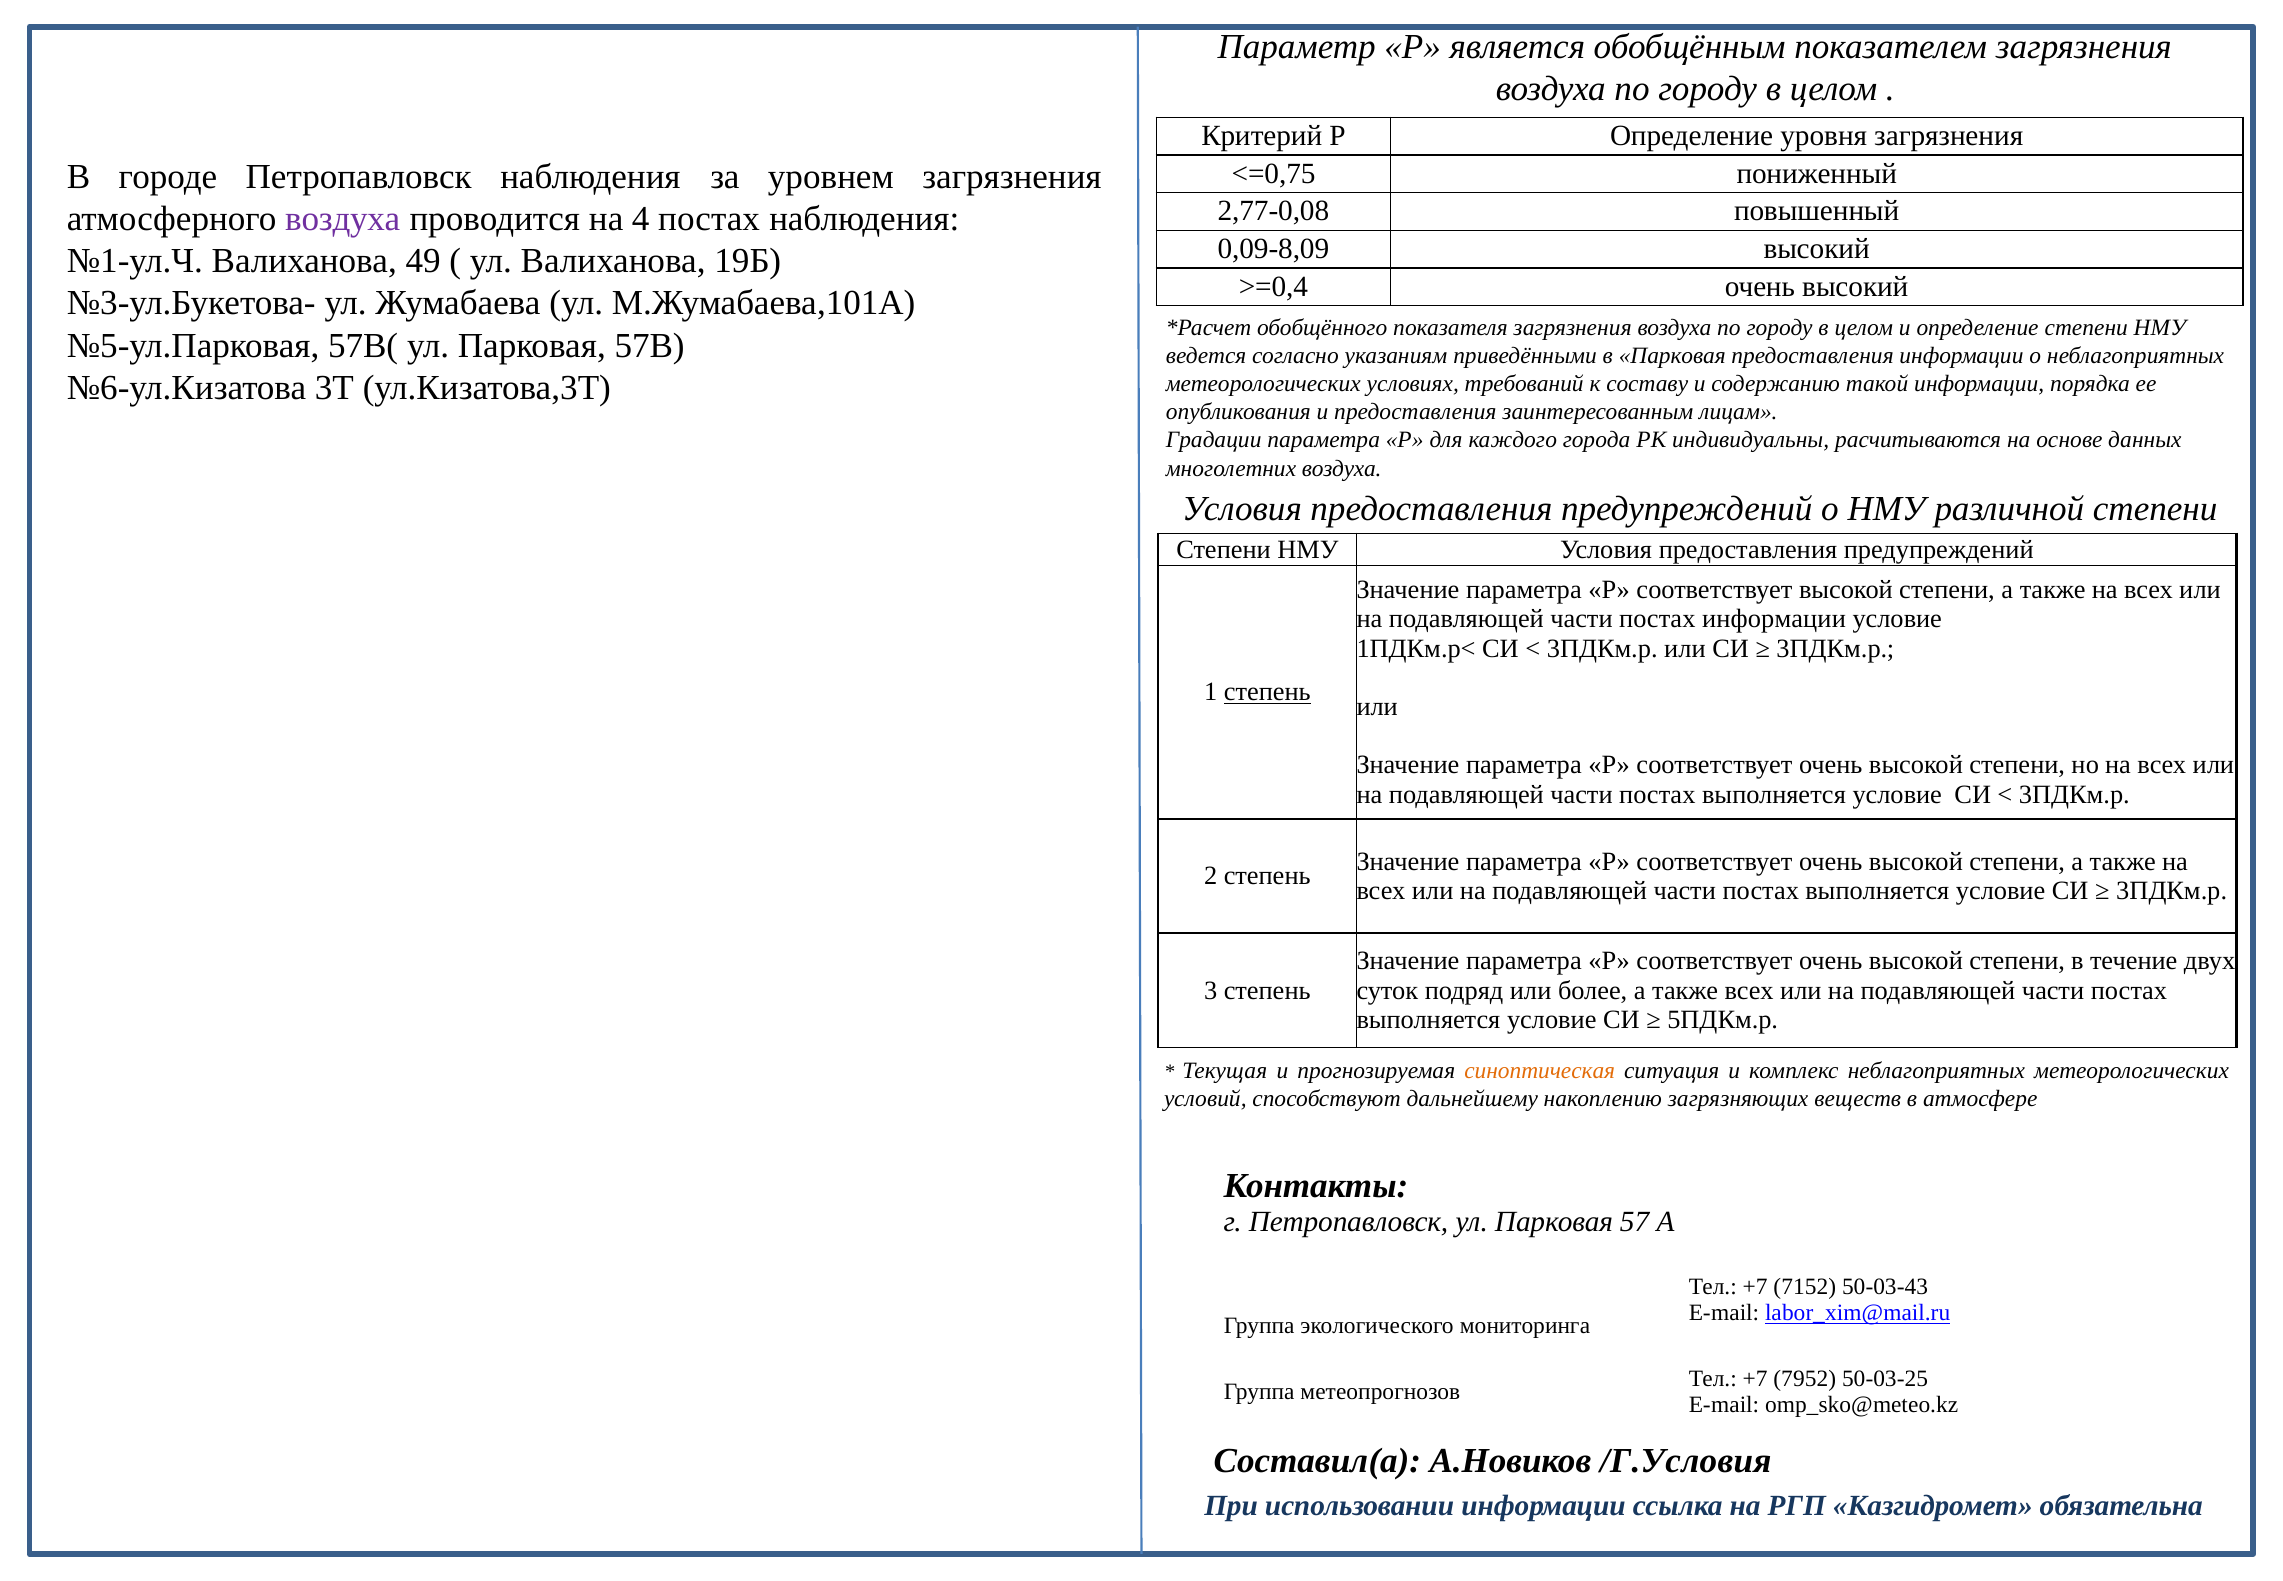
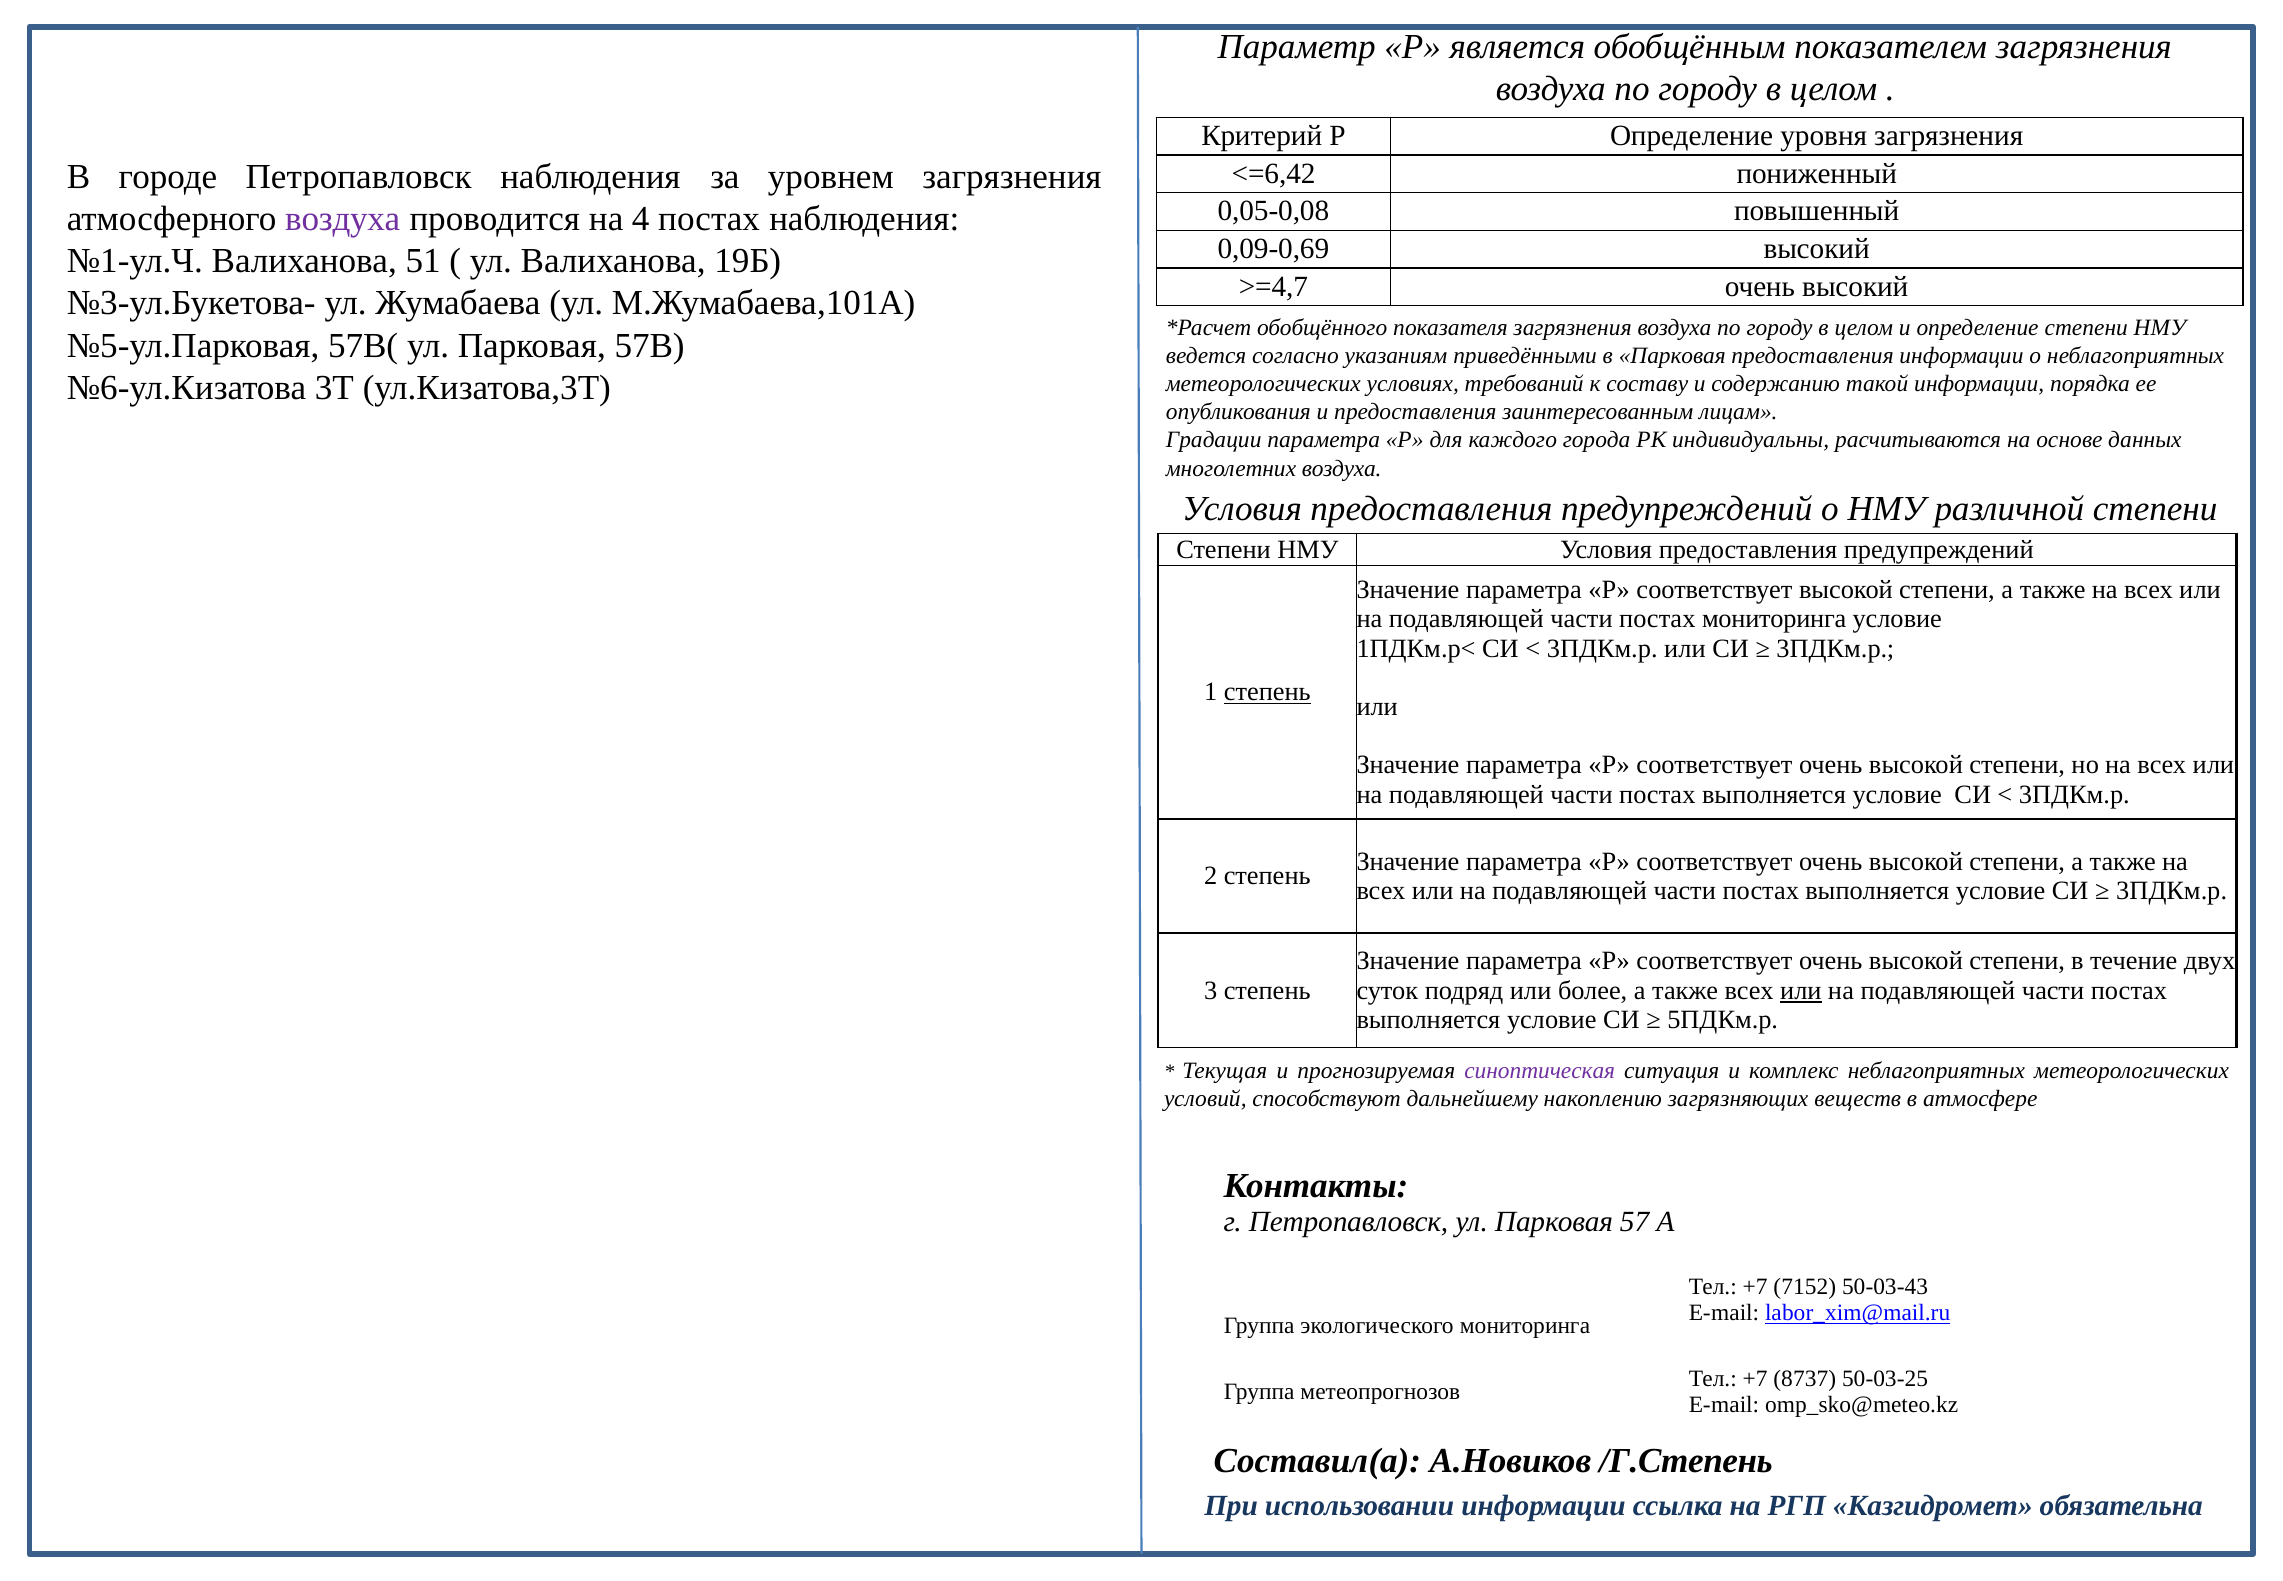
<=0,75: <=0,75 -> <=6,42
2,77-0,08: 2,77-0,08 -> 0,05-0,08
0,09-8,09: 0,09-8,09 -> 0,09-0,69
49: 49 -> 51
>=0,4: >=0,4 -> >=4,7
постах информации: информации -> мониторинга
или at (1801, 990) underline: none -> present
синоптическая colour: orange -> purple
7952: 7952 -> 8737
/Г.Условия: /Г.Условия -> /Г.Степень
